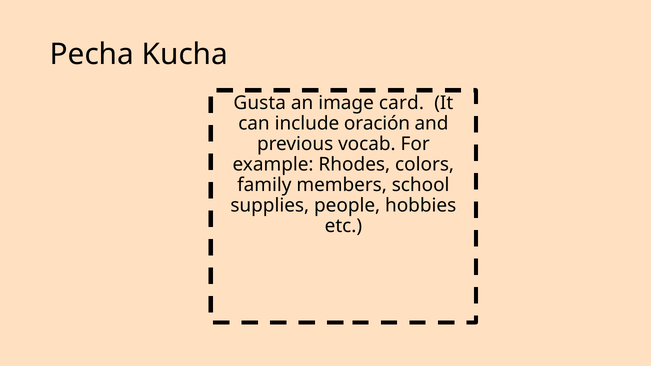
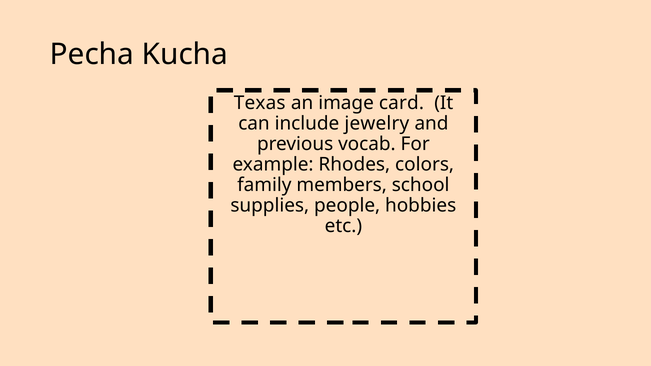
Gusta: Gusta -> Texas
oración: oración -> jewelry
